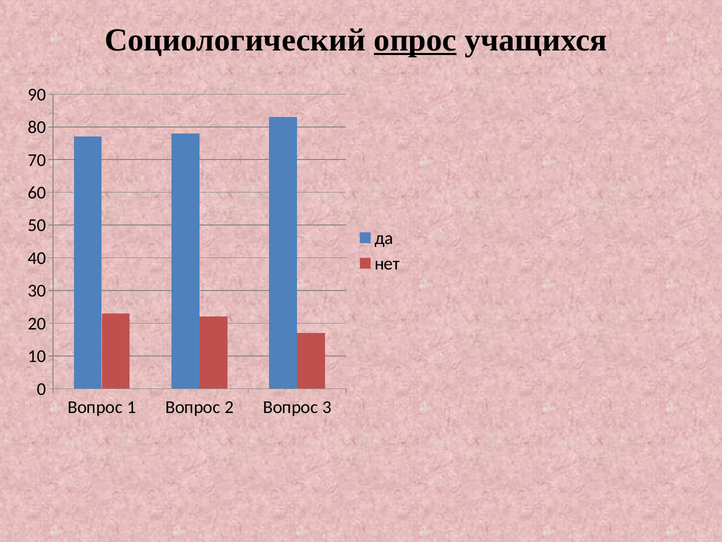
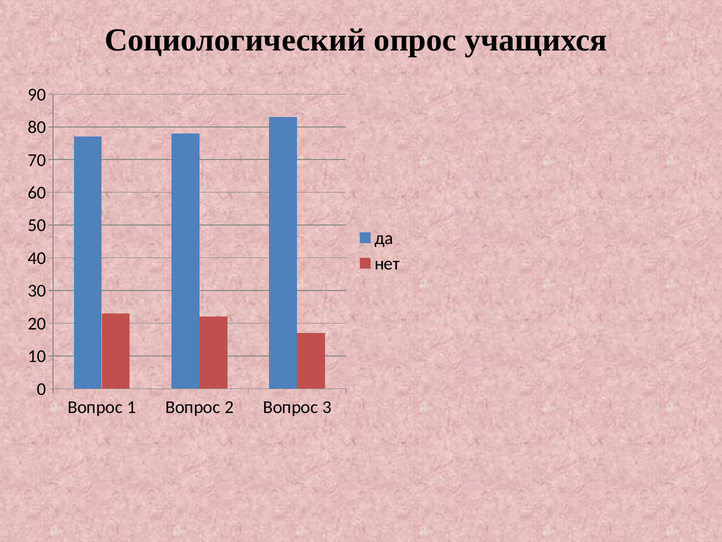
опрос underline: present -> none
